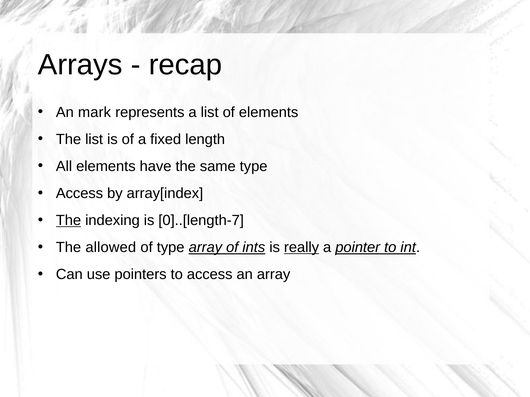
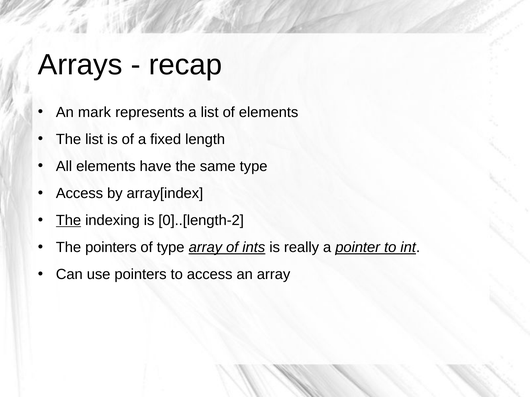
0]..[length-7: 0]..[length-7 -> 0]..[length-2
The allowed: allowed -> pointers
really underline: present -> none
